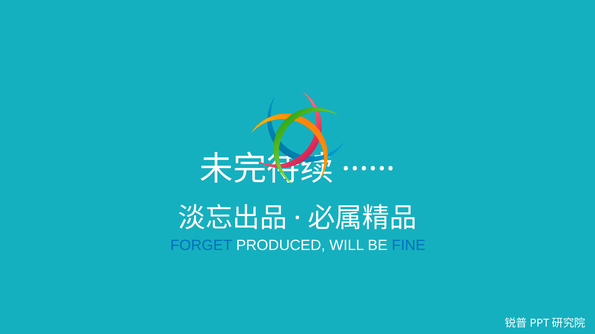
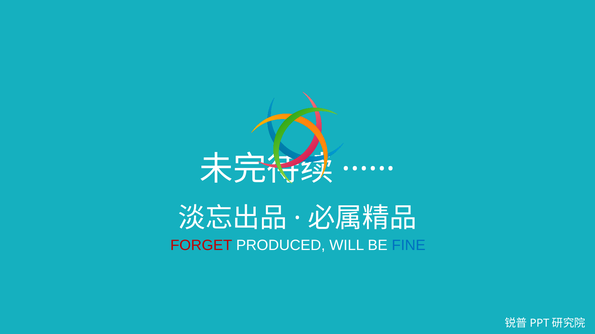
FORGET colour: blue -> red
